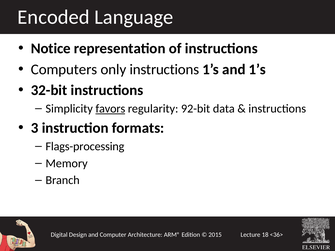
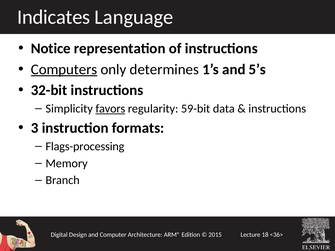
Encoded: Encoded -> Indicates
Computers underline: none -> present
only instructions: instructions -> determines
and 1’s: 1’s -> 5’s
92-bit: 92-bit -> 59-bit
